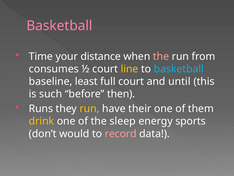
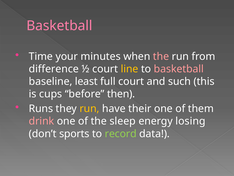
distance: distance -> minutes
consumes: consumes -> difference
basketball at (179, 69) colour: light blue -> pink
until: until -> such
such: such -> cups
drink colour: yellow -> pink
sports: sports -> losing
would: would -> sports
record colour: pink -> light green
